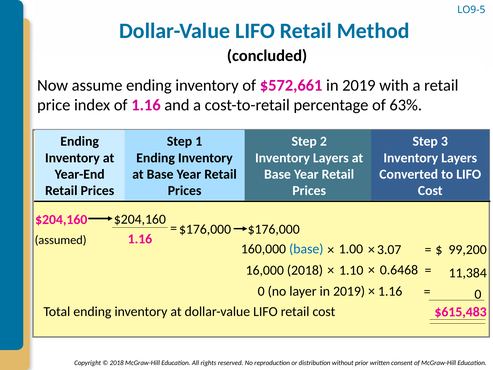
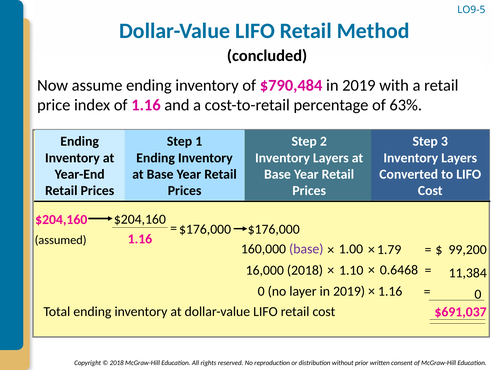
$572,661: $572,661 -> $790,484
base at (306, 249) colour: blue -> purple
3.07: 3.07 -> 1.79
$615,483: $615,483 -> $691,037
